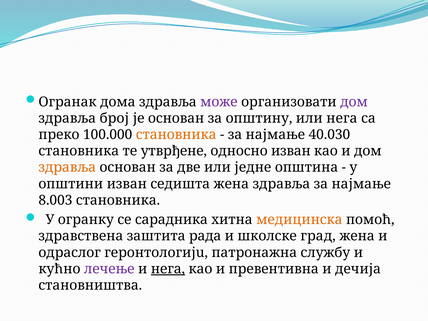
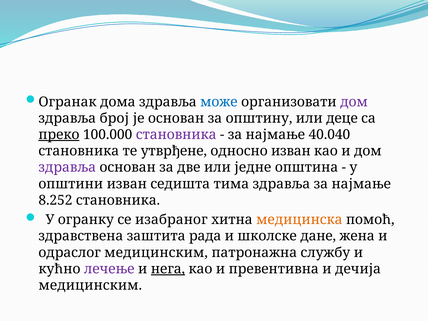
може colour: purple -> blue
или нега: нега -> деце
преко underline: none -> present
становника at (176, 135) colour: orange -> purple
40.030: 40.030 -> 40.040
здравља at (67, 167) colour: orange -> purple
седишта жена: жена -> тима
8.003: 8.003 -> 8.252
сарадника: сарадника -> изабраног
град: град -> дане
одраслог геронтологијu: геронтологијu -> медицинским
становништва at (90, 285): становништва -> медицинским
